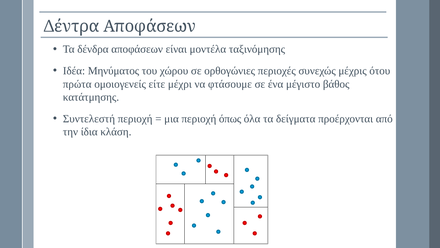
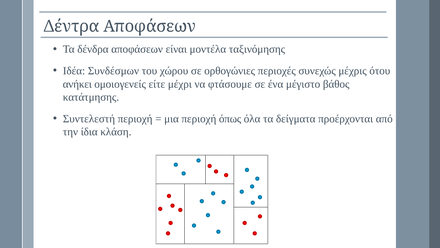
Μηνύματος: Μηνύματος -> Συνδέσμων
πρώτα: πρώτα -> ανήκει
